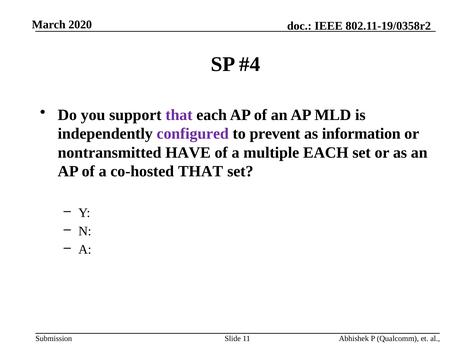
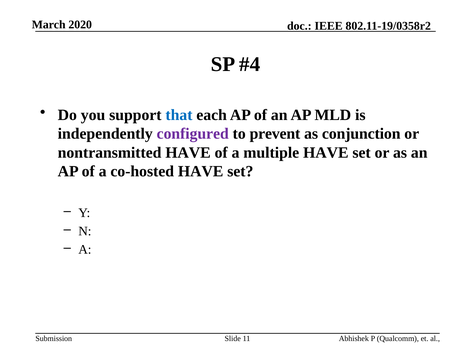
that at (179, 115) colour: purple -> blue
information: information -> conjunction
multiple EACH: EACH -> HAVE
co-hosted THAT: THAT -> HAVE
